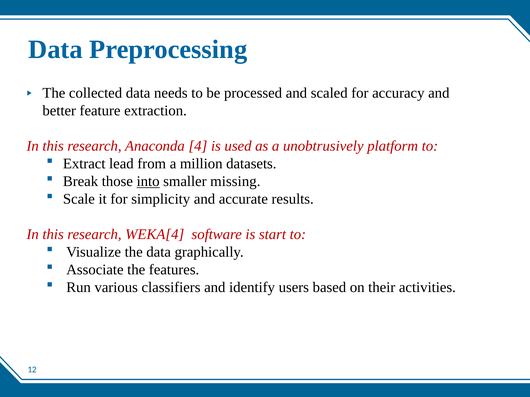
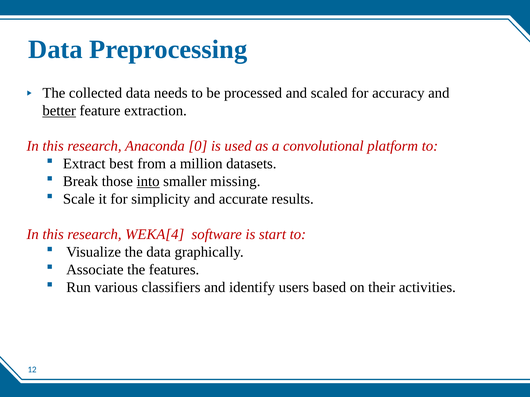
better underline: none -> present
4: 4 -> 0
unobtrusively: unobtrusively -> convolutional
lead: lead -> best
